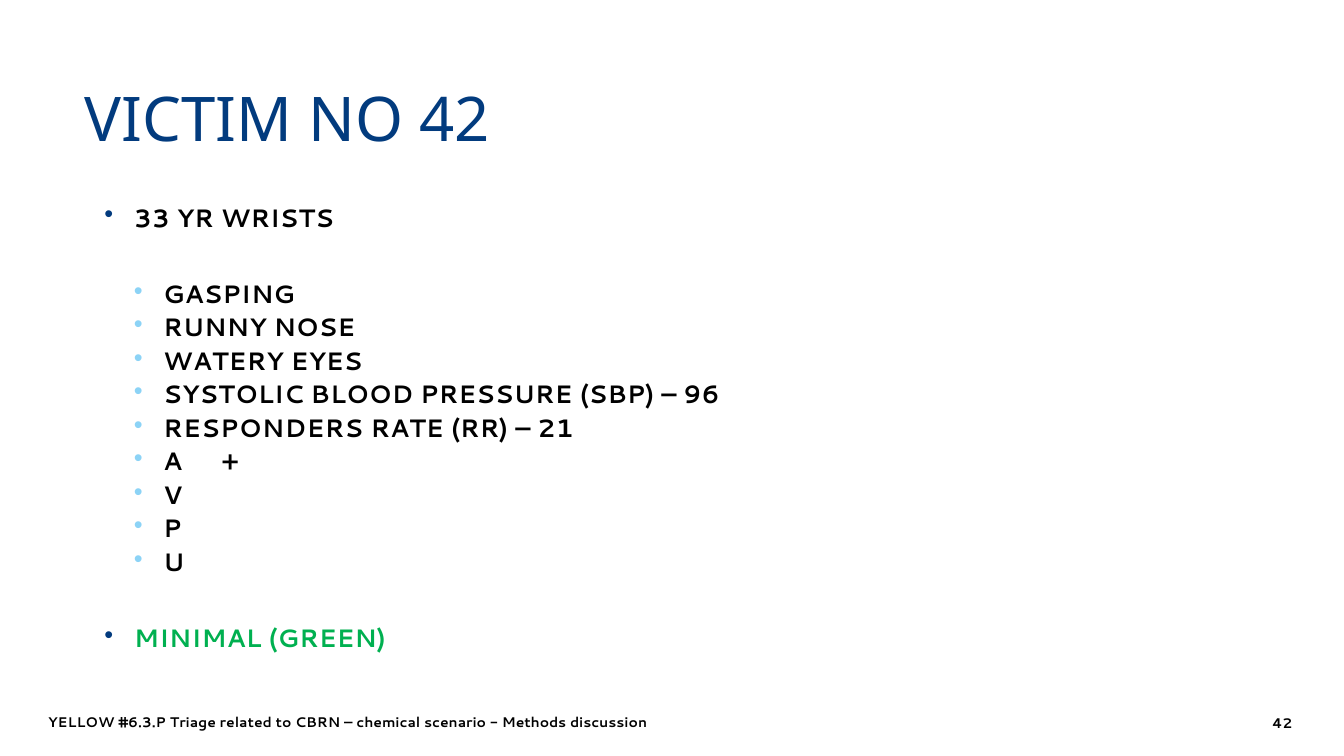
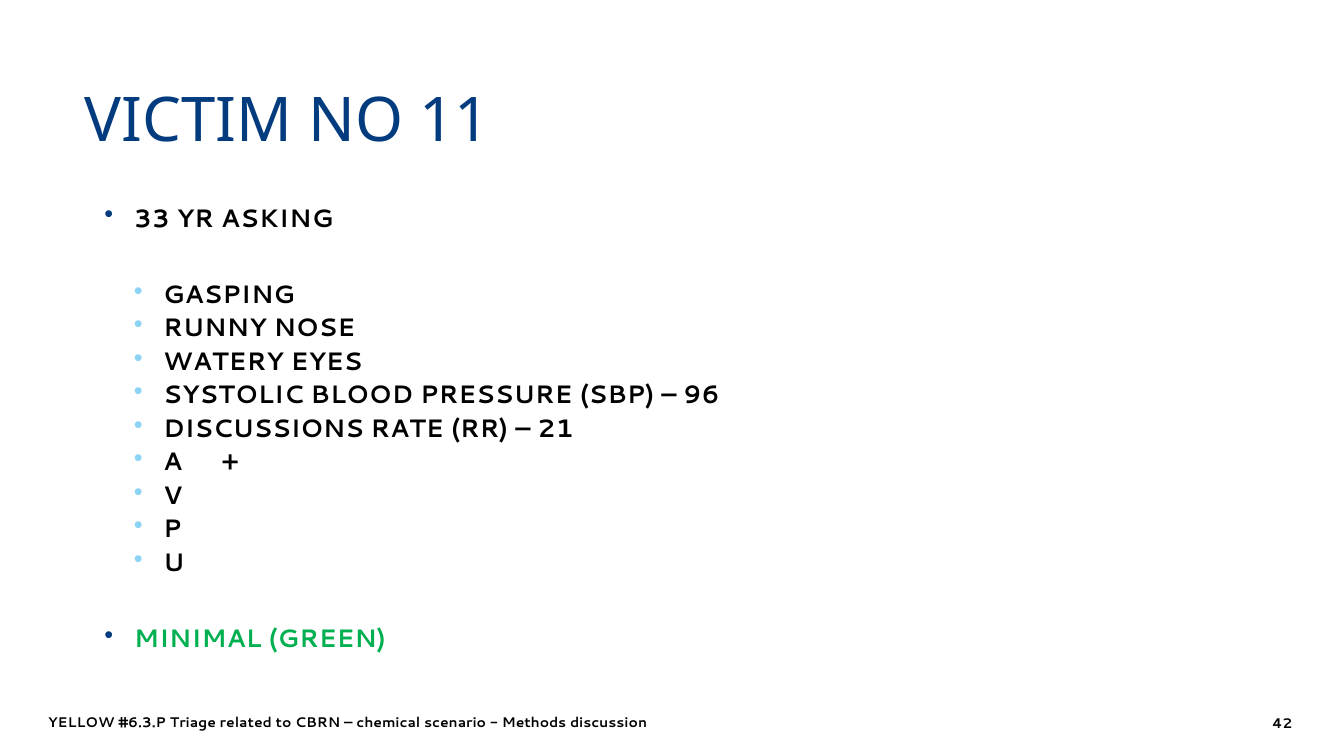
NO 42: 42 -> 11
WRISTS: WRISTS -> ASKING
RESPONDERS: RESPONDERS -> DISCUSSIONS
